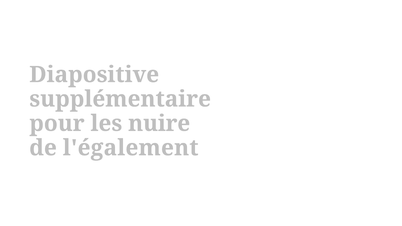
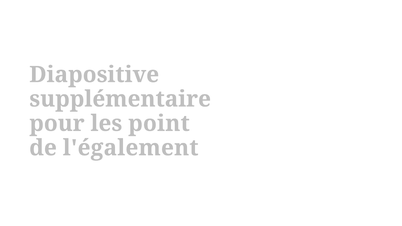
nuire: nuire -> point
